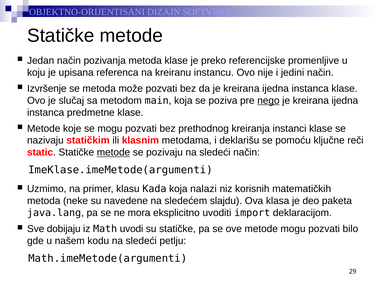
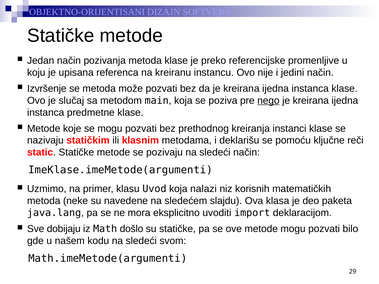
metode at (113, 153) underline: present -> none
Kada: Kada -> Uvod
uvodi: uvodi -> došlo
petlju: petlju -> svom
